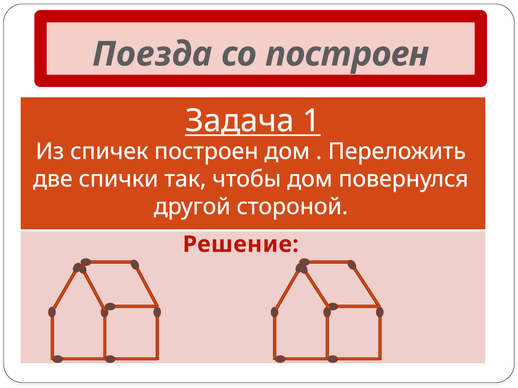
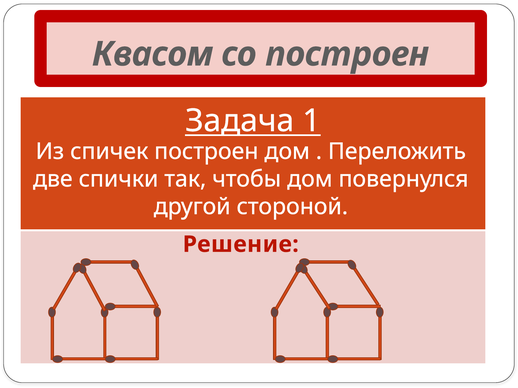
Поезда: Поезда -> Квасом
